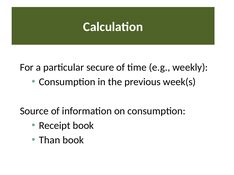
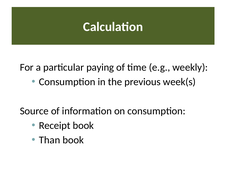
secure: secure -> paying
